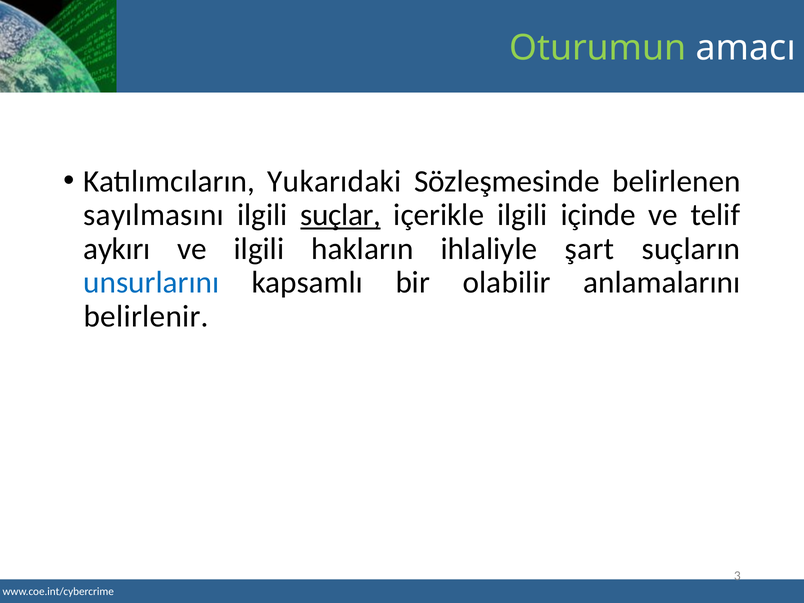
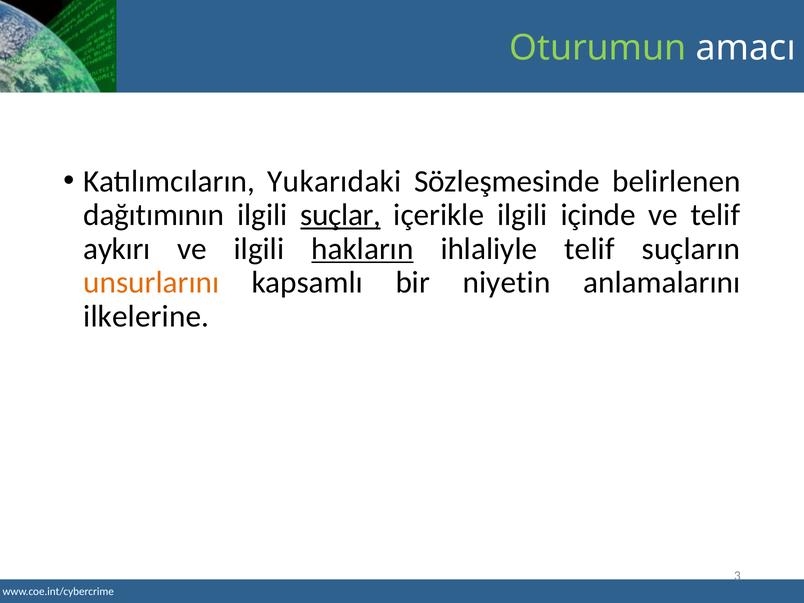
sayılmasını: sayılmasını -> dağıtımının
hakların underline: none -> present
ihlaliyle şart: şart -> telif
unsurlarını colour: blue -> orange
olabilir: olabilir -> niyetin
belirlenir: belirlenir -> ilkelerine
